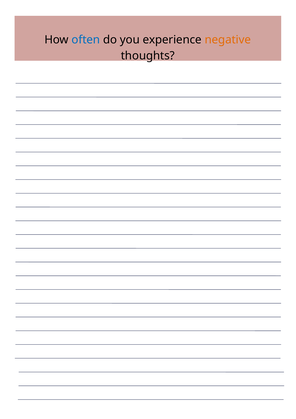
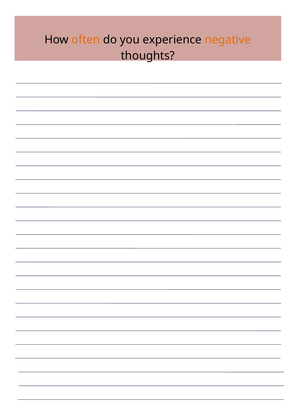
often colour: blue -> orange
